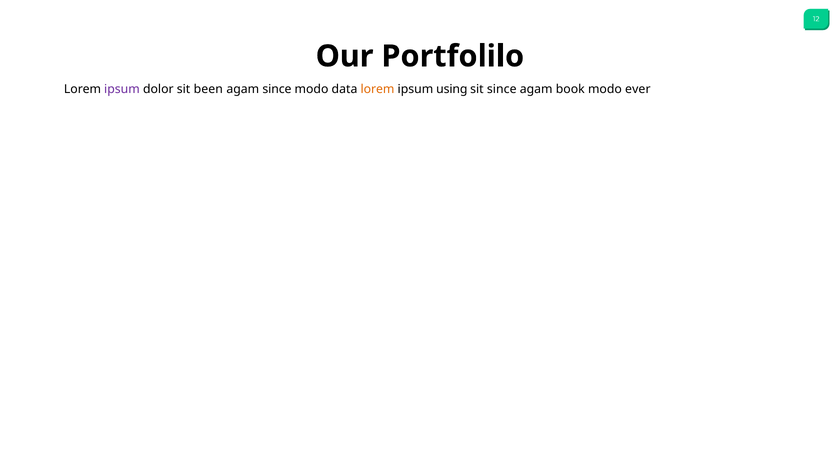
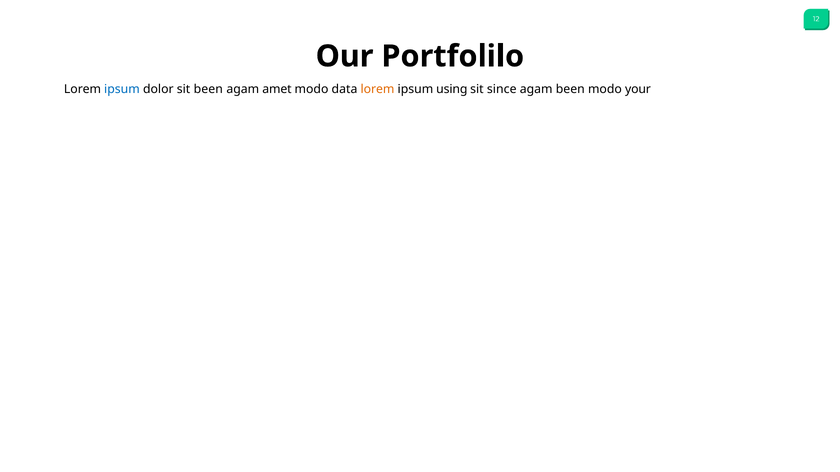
ipsum at (122, 90) colour: purple -> blue
agam since: since -> amet
agam book: book -> been
ever: ever -> your
